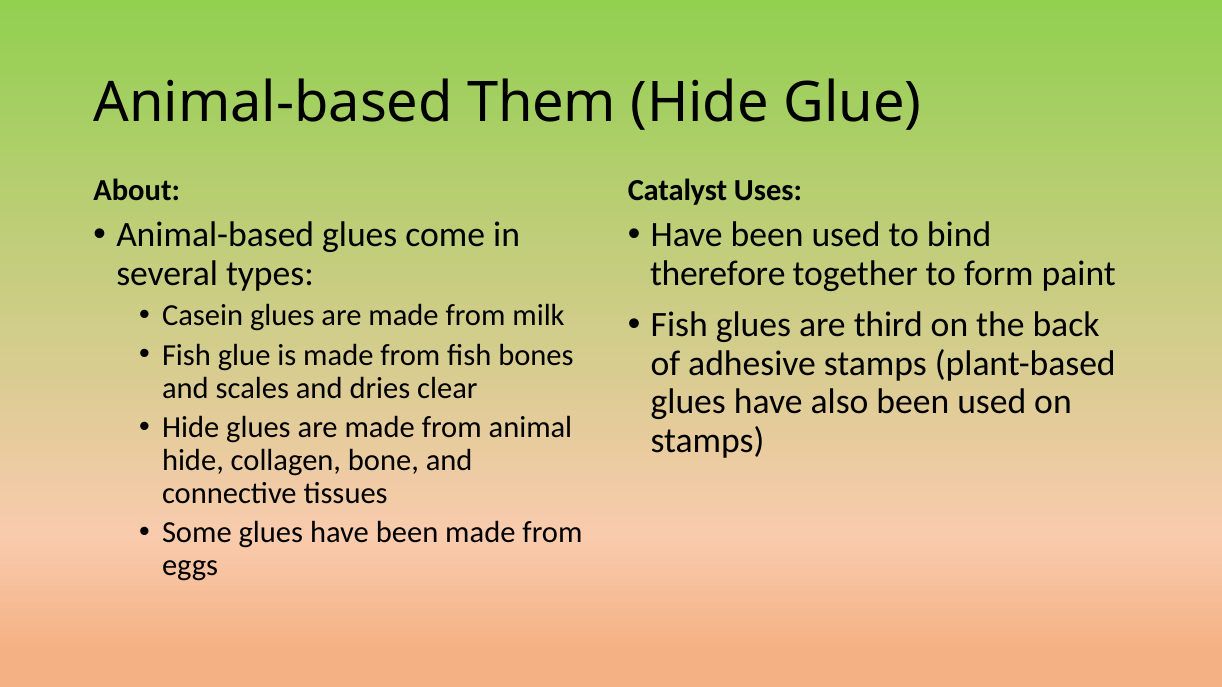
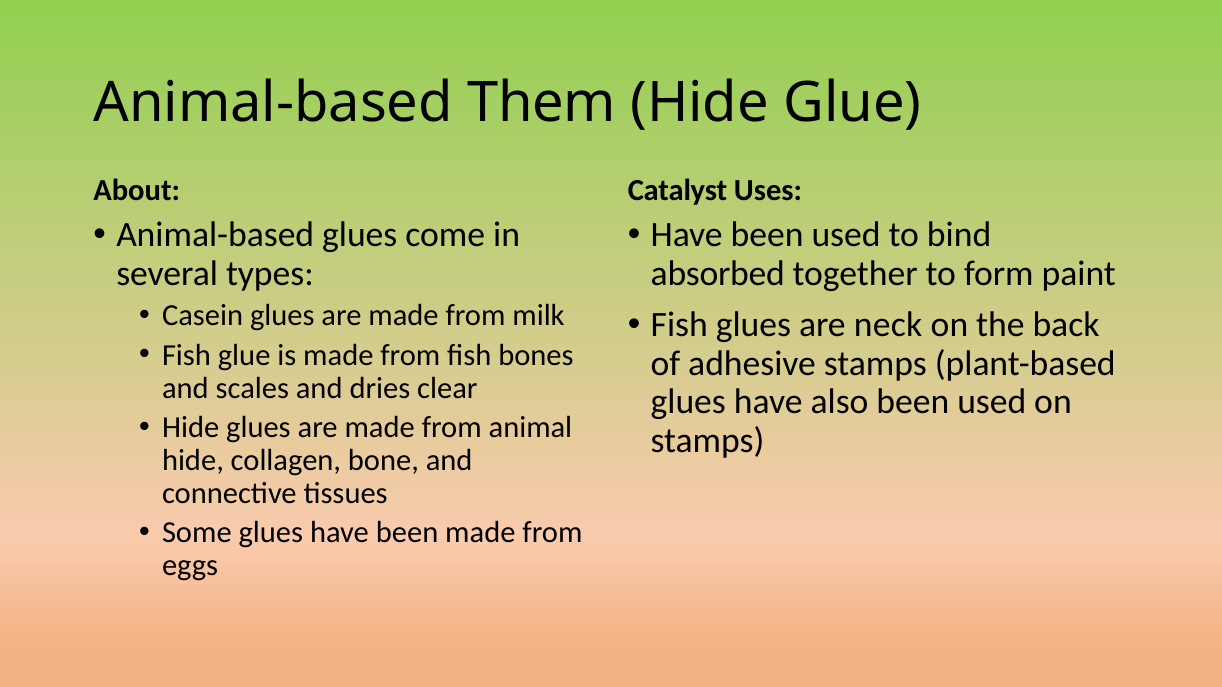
therefore: therefore -> absorbed
third: third -> neck
